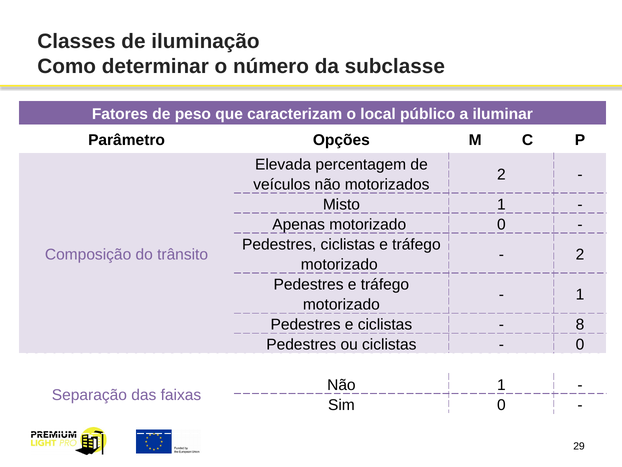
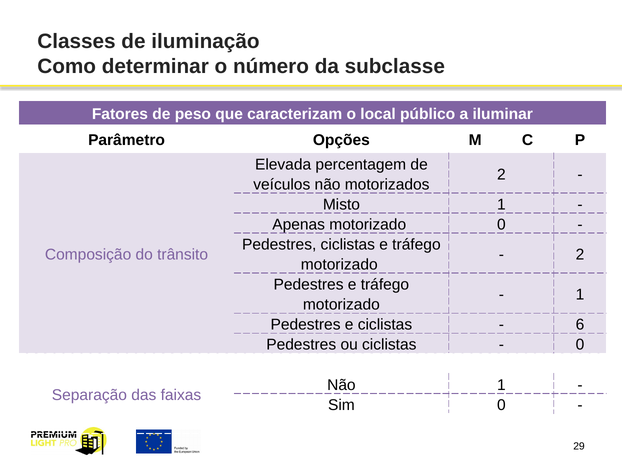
8: 8 -> 6
